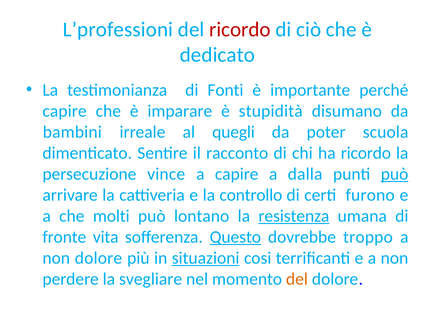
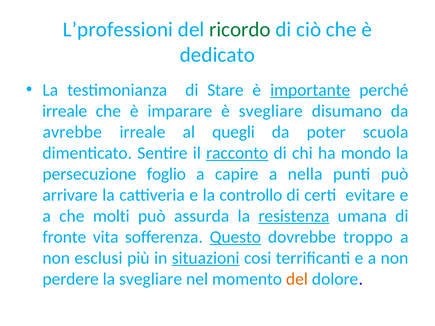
ricordo at (240, 29) colour: red -> green
Fonti: Fonti -> Stare
importante underline: none -> present
capire at (65, 111): capire -> irreale
è stupidità: stupidità -> svegliare
bambini: bambini -> avrebbe
racconto underline: none -> present
ha ricordo: ricordo -> mondo
vince: vince -> foglio
dalla: dalla -> nella
può at (395, 174) underline: present -> none
furono: furono -> evitare
lontano: lontano -> assurda
non dolore: dolore -> esclusi
